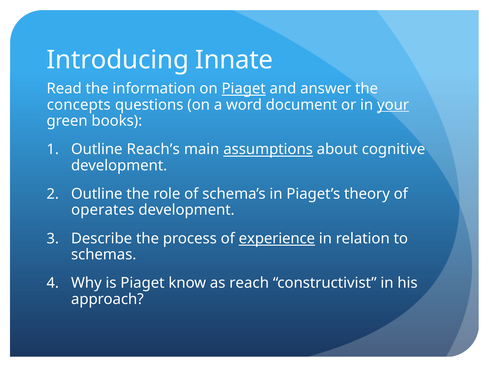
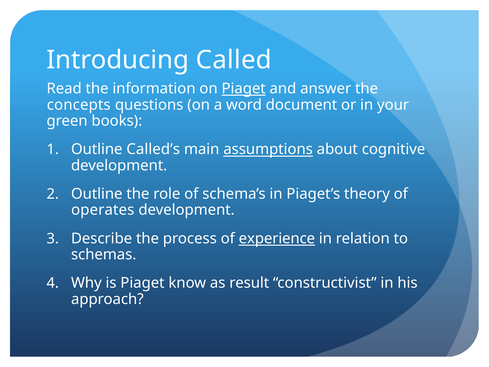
Innate: Innate -> Called
your underline: present -> none
Reach’s: Reach’s -> Called’s
reach: reach -> result
